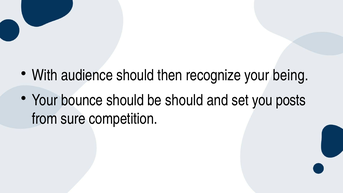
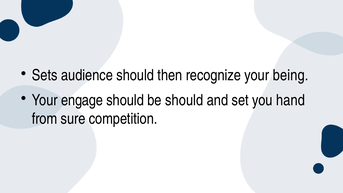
With: With -> Sets
bounce: bounce -> engage
posts: posts -> hand
